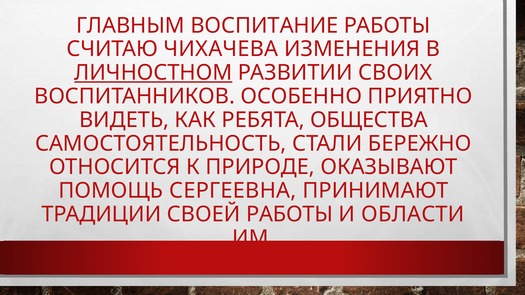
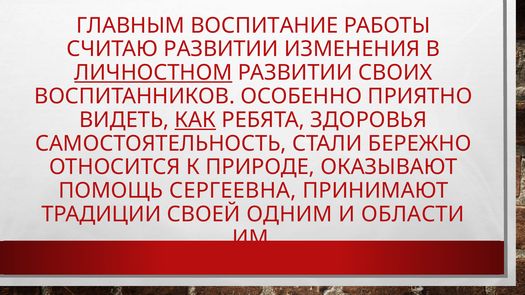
СЧИТАЮ ЧИХАЧЕВА: ЧИХАЧЕВА -> РАЗВИТИИ
КАК underline: none -> present
ОБЩЕСТВА: ОБЩЕСТВА -> ЗДОРОВЬЯ
СВОЕЙ РАБОТЫ: РАБОТЫ -> ОДНИМ
